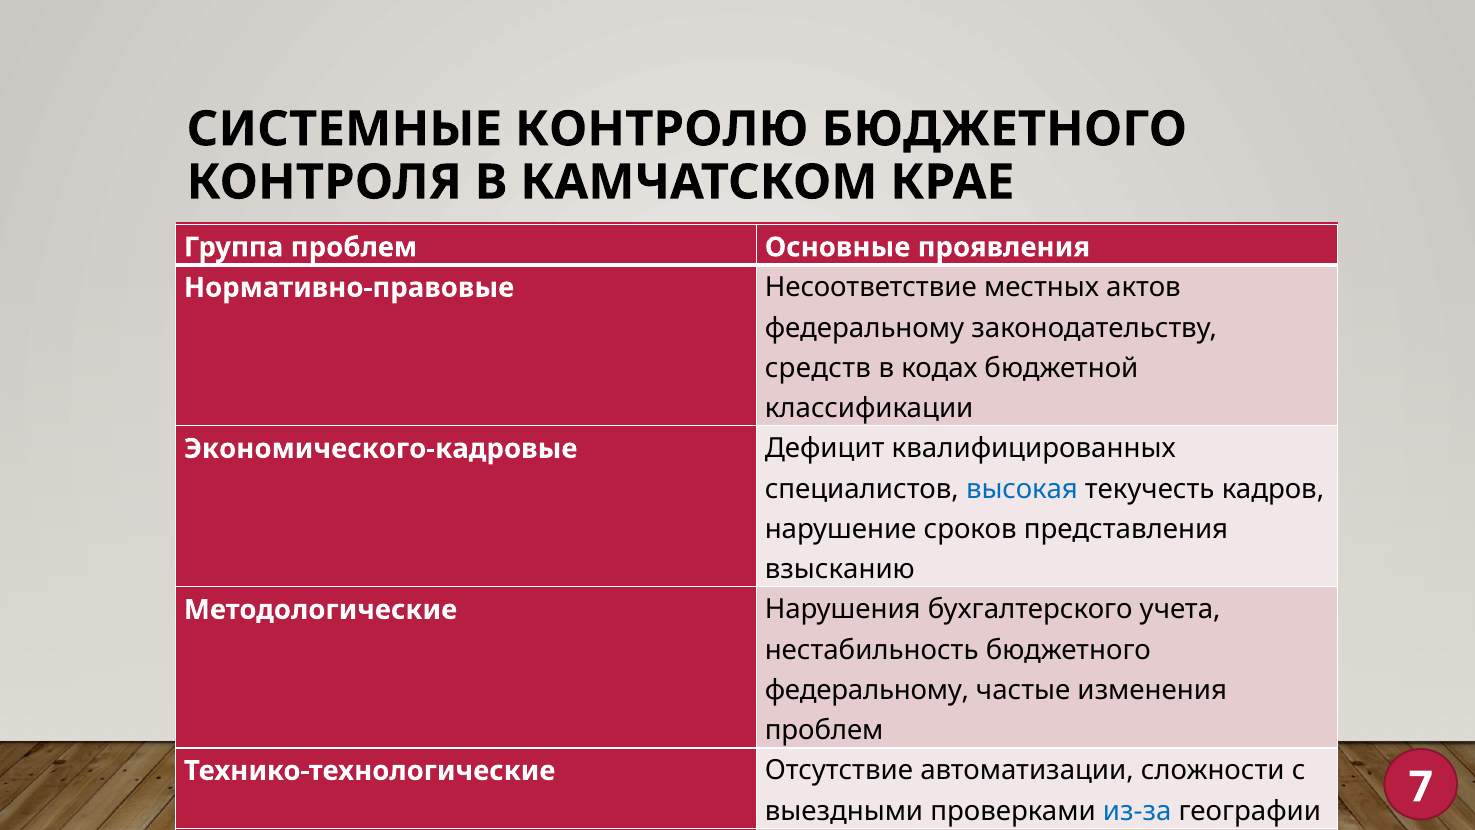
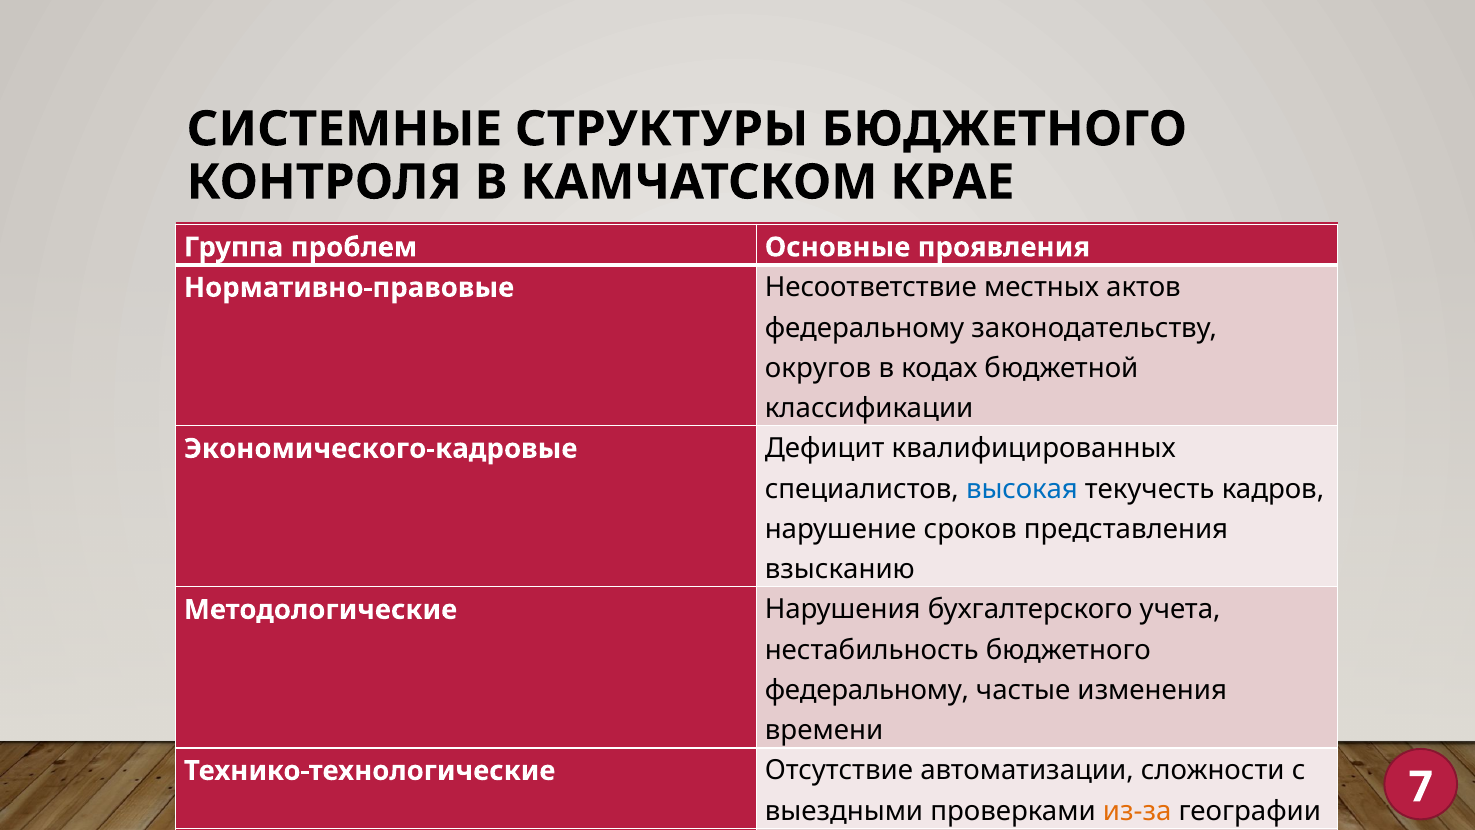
КОНТРОЛЮ: КОНТРОЛЮ -> СТРУКТУРЫ
средств at (818, 368): средств -> округов
проблем at (824, 730): проблем -> времени
из-за colour: blue -> orange
